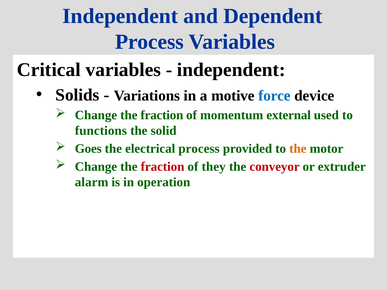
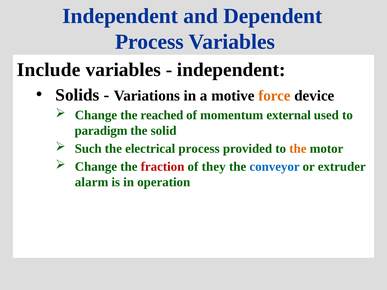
Critical: Critical -> Include
force colour: blue -> orange
fraction at (162, 115): fraction -> reached
functions: functions -> paradigm
Goes: Goes -> Such
conveyor colour: red -> blue
